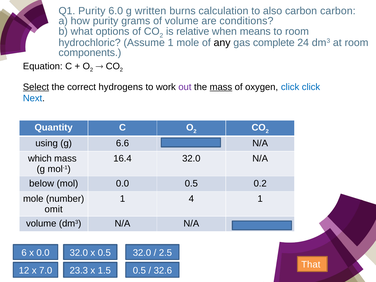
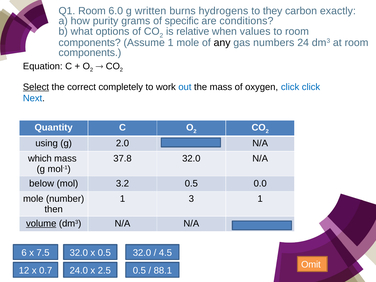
Q1 Purity: Purity -> Room
calculation: calculation -> hydrogens
also: also -> they
carbon carbon: carbon -> exactly
of volume: volume -> specific
means: means -> values
hydrochloric at (90, 43): hydrochloric -> components
complete: complete -> numbers
hydrogens: hydrogens -> completely
out colour: purple -> blue
mass at (221, 87) underline: present -> none
6.6: 6.6 -> 2.0
16.4: 16.4 -> 37.8
mol 0.0: 0.0 -> 3.2
0.2: 0.2 -> 0.0
4: 4 -> 3
omit: omit -> then
volume at (41, 224) underline: none -> present
x 0.0: 0.0 -> 7.5
2.5: 2.5 -> 4.5
That: That -> Omit
7.0: 7.0 -> 0.7
23.3: 23.3 -> 24.0
1.5: 1.5 -> 2.5
32.6: 32.6 -> 88.1
